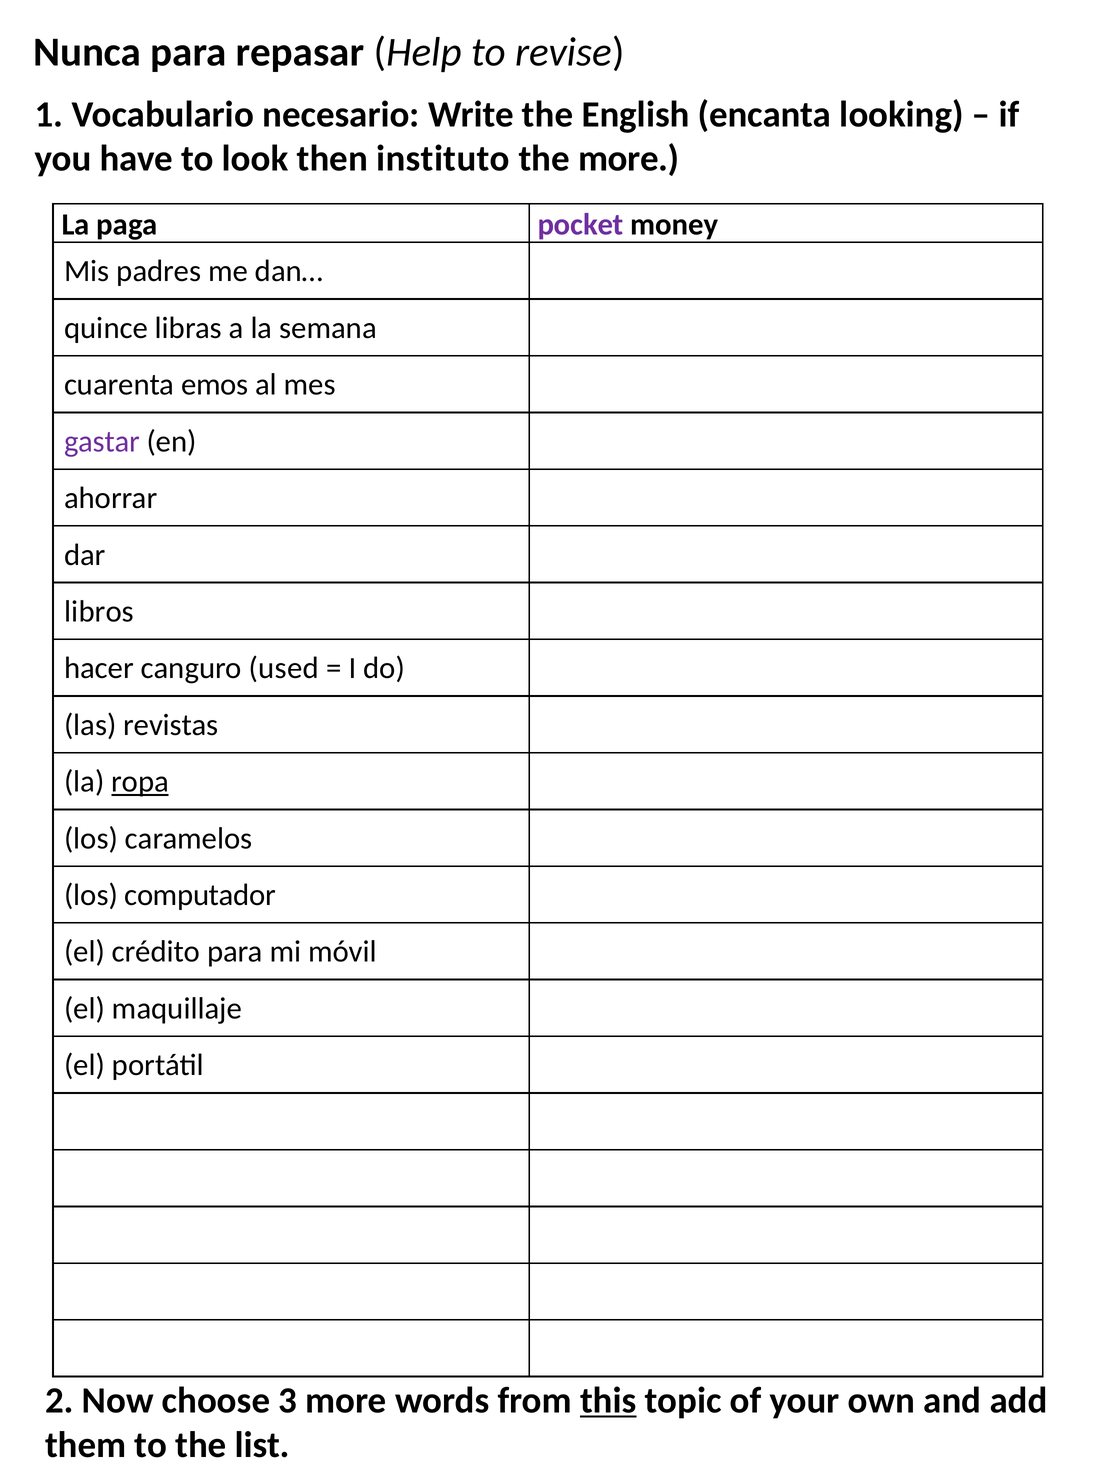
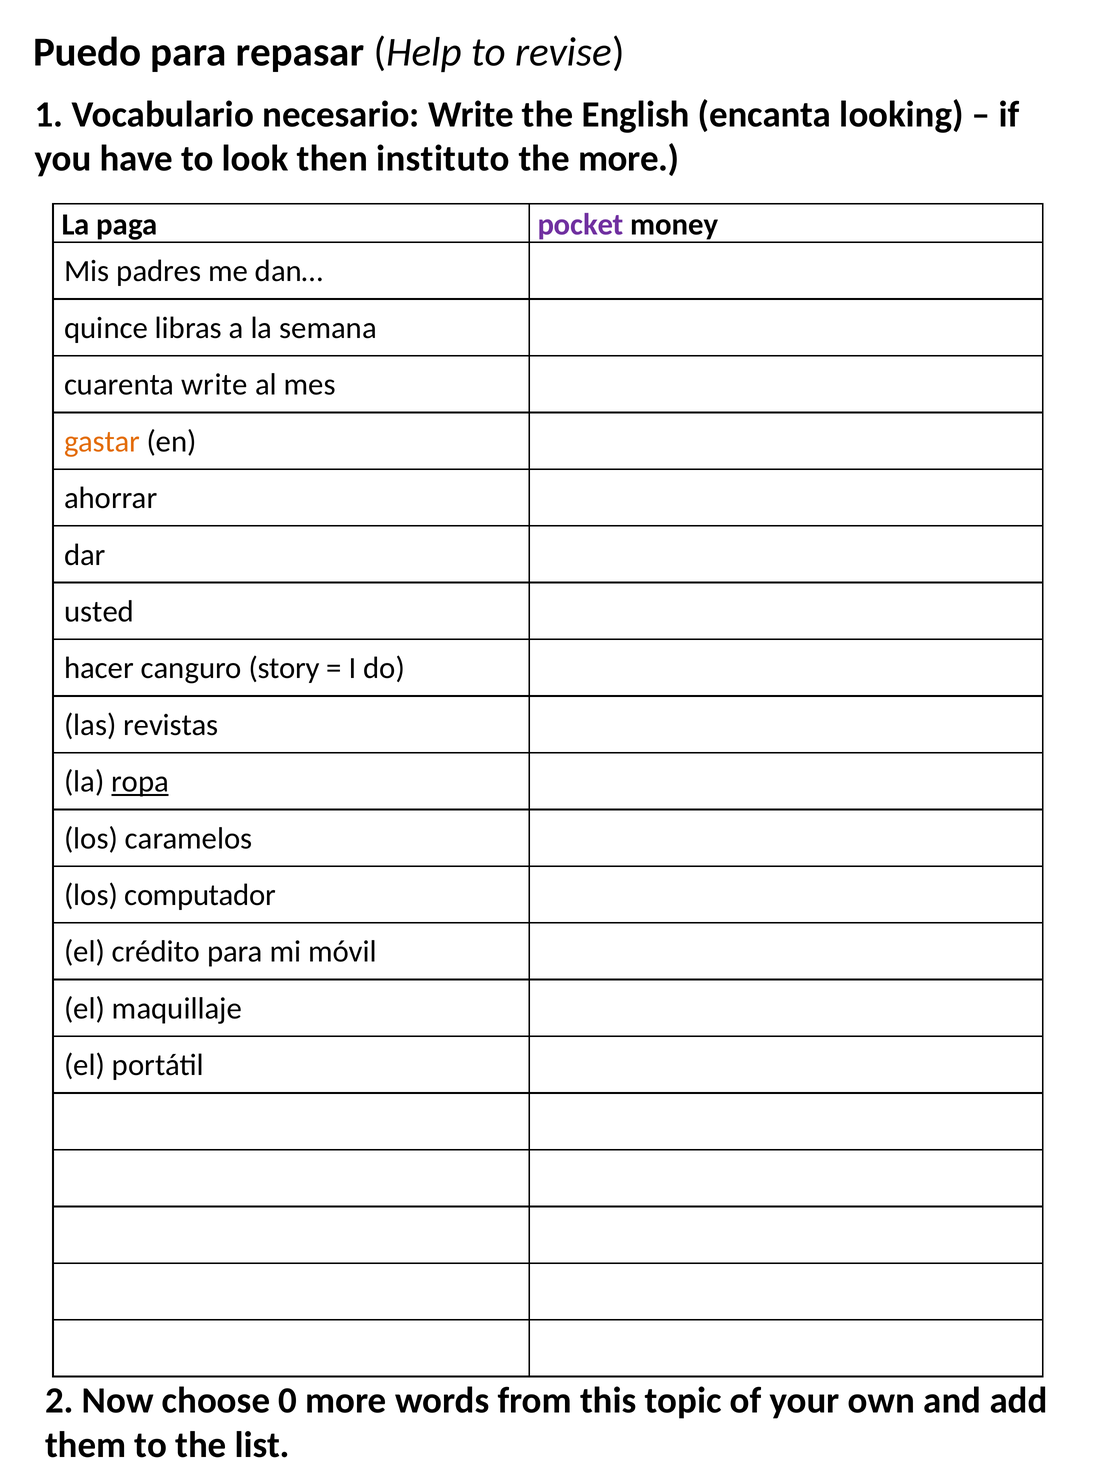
Nunca: Nunca -> Puedo
cuarenta emos: emos -> write
gastar colour: purple -> orange
libros: libros -> usted
used: used -> story
3: 3 -> 0
this underline: present -> none
